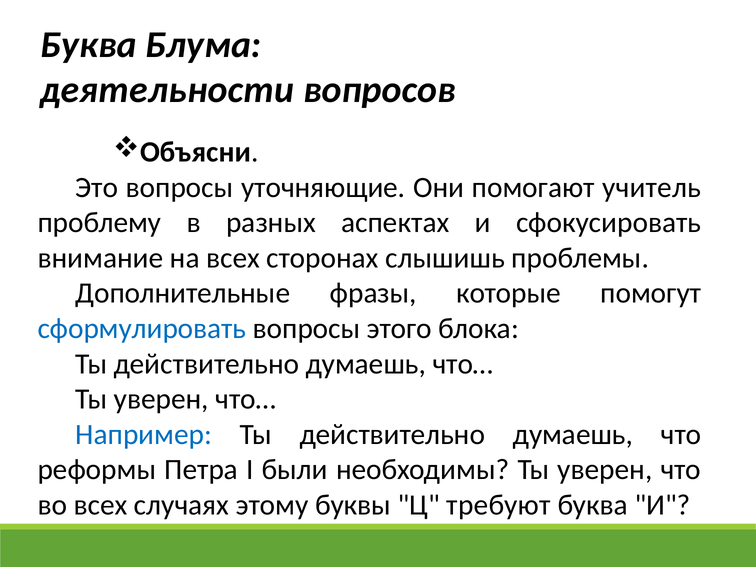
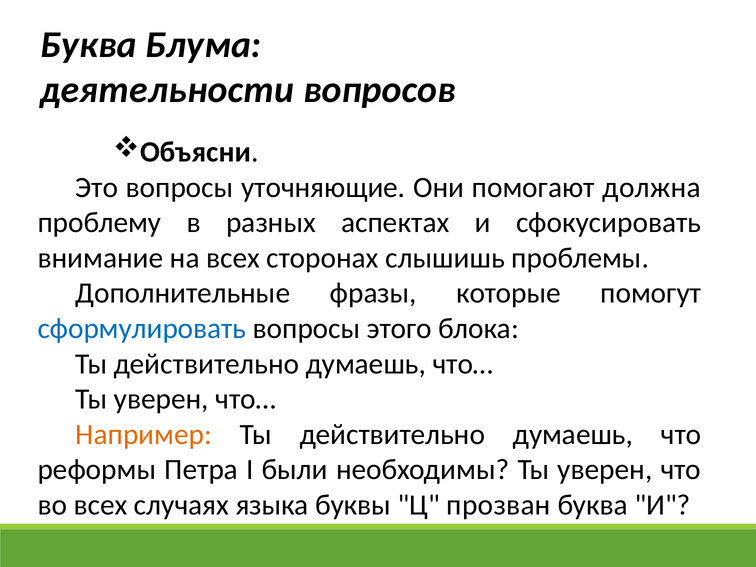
учитель: учитель -> должна
Например colour: blue -> orange
этому: этому -> языка
требуют: требуют -> прозван
